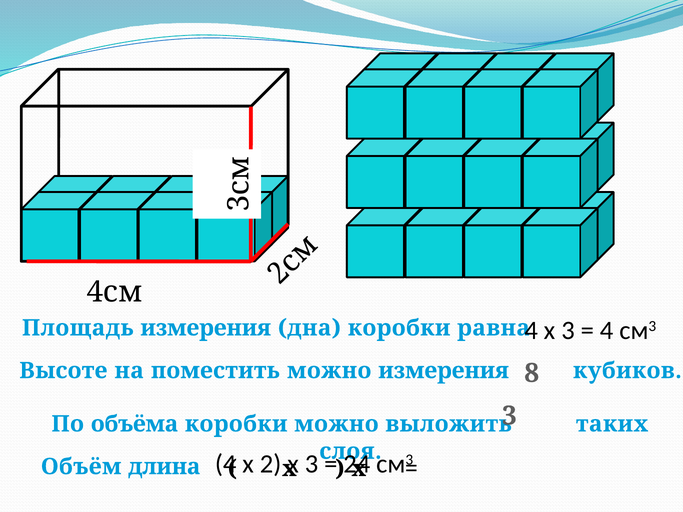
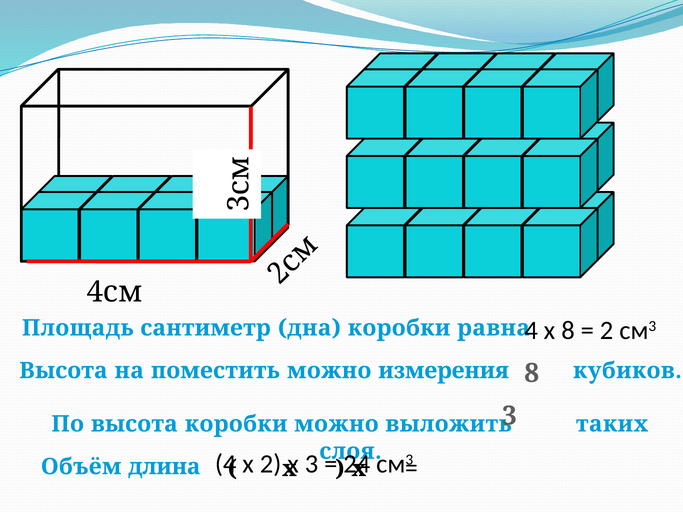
Площадь измерения: измерения -> сантиметр
3 at (568, 331): 3 -> 8
4 at (607, 331): 4 -> 2
Высоте at (63, 371): Высоте -> Высота
По объёма: объёма -> высота
